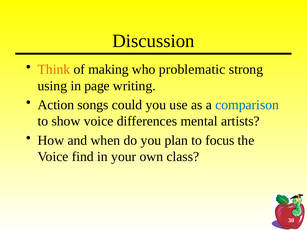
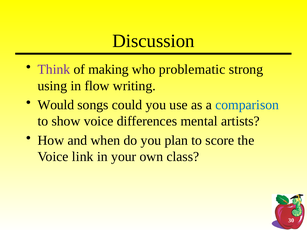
Think colour: orange -> purple
page: page -> flow
Action: Action -> Would
focus: focus -> score
find: find -> link
